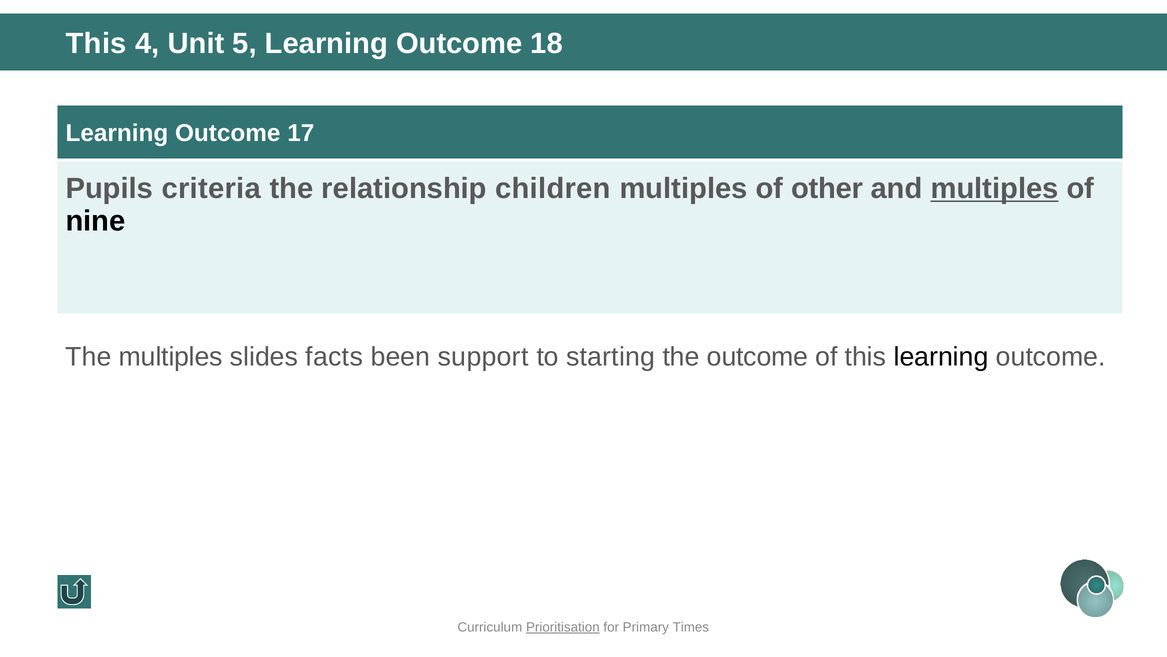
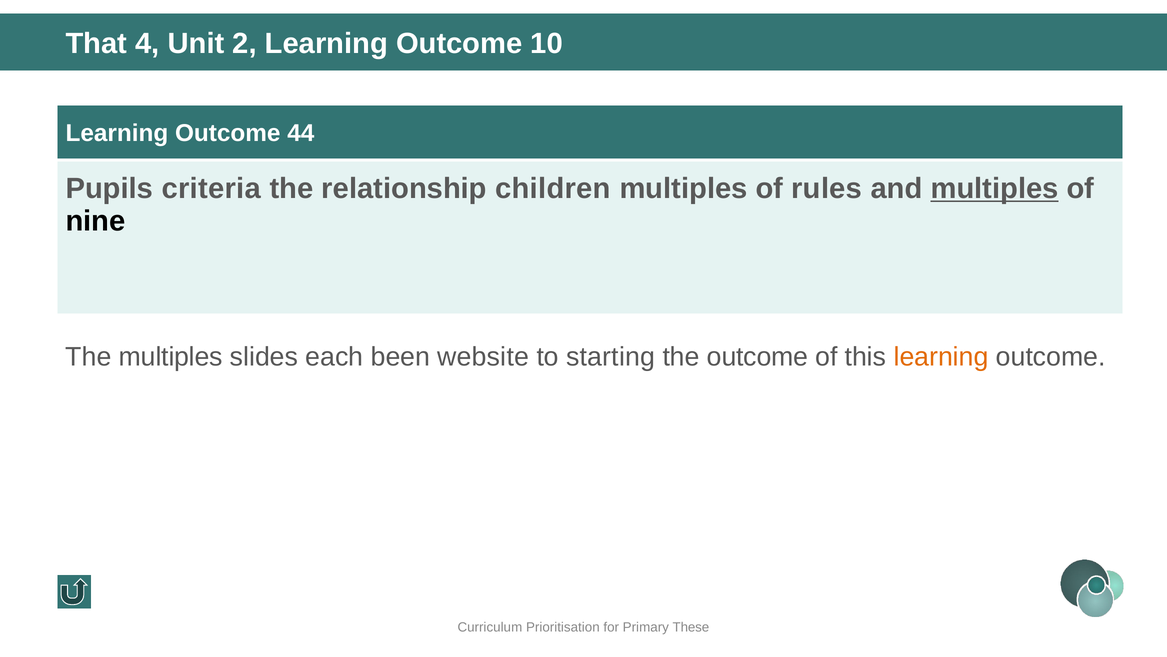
This at (96, 44): This -> That
5: 5 -> 2
18: 18 -> 10
17: 17 -> 44
other: other -> rules
facts: facts -> each
support: support -> website
learning at (941, 357) colour: black -> orange
Prioritisation underline: present -> none
Times: Times -> These
